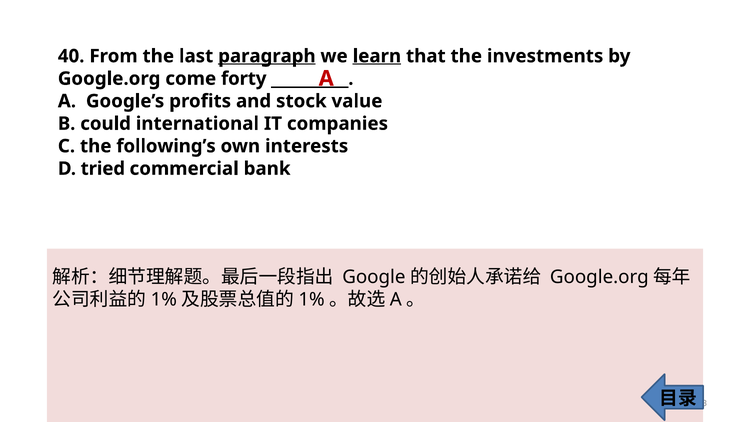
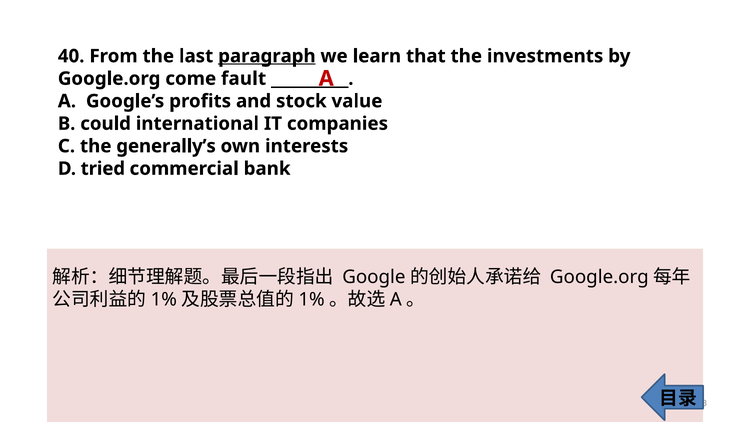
learn underline: present -> none
forty: forty -> fault
following’s: following’s -> generally’s
